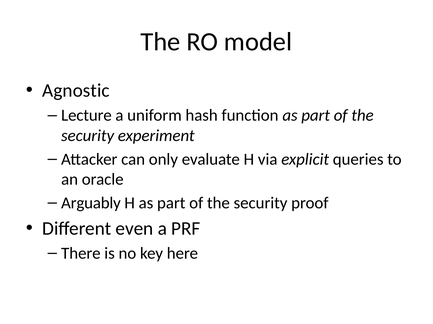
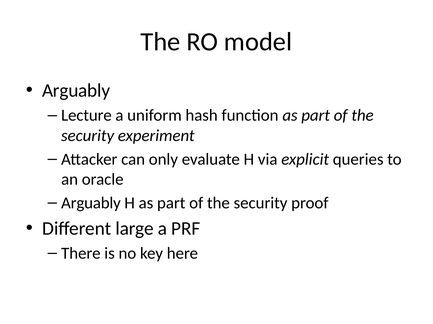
Agnostic at (76, 91): Agnostic -> Arguably
even: even -> large
